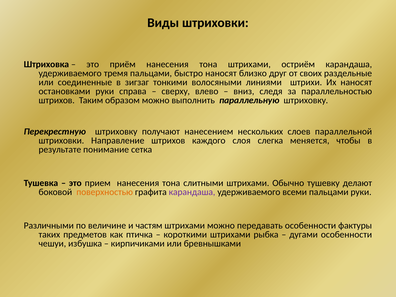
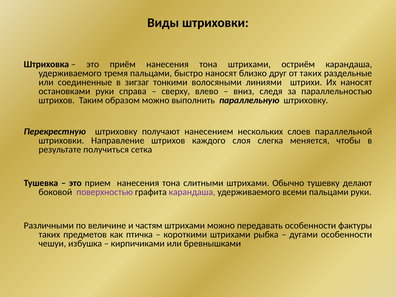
от своих: своих -> таких
понимание: понимание -> получиться
поверхностью colour: orange -> purple
